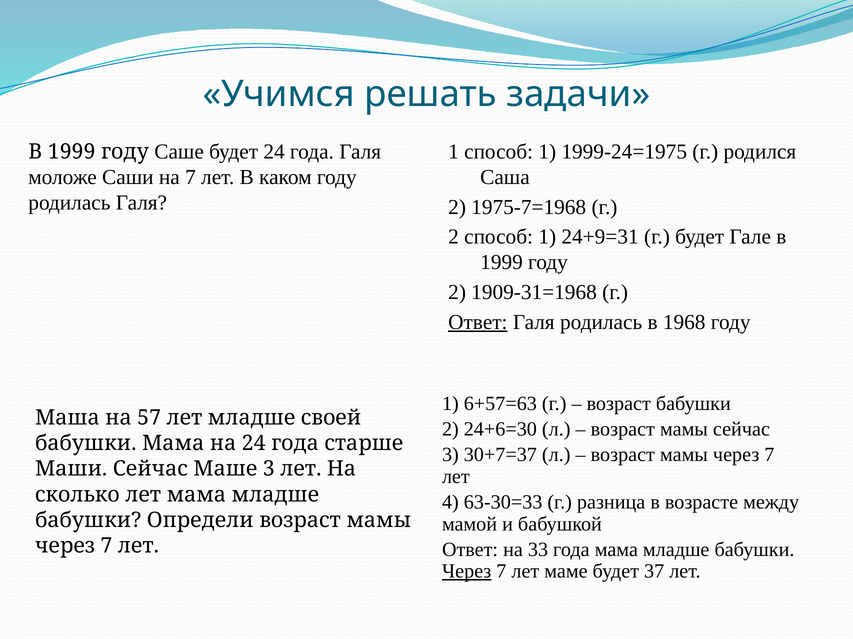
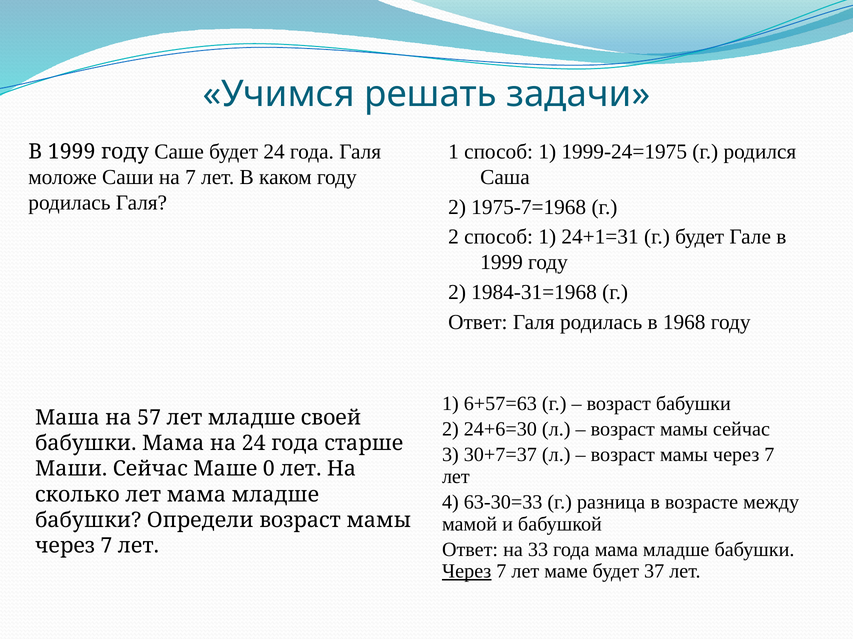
24+9=31: 24+9=31 -> 24+1=31
1909-31=1968: 1909-31=1968 -> 1984-31=1968
Ответ at (478, 322) underline: present -> none
Маше 3: 3 -> 0
